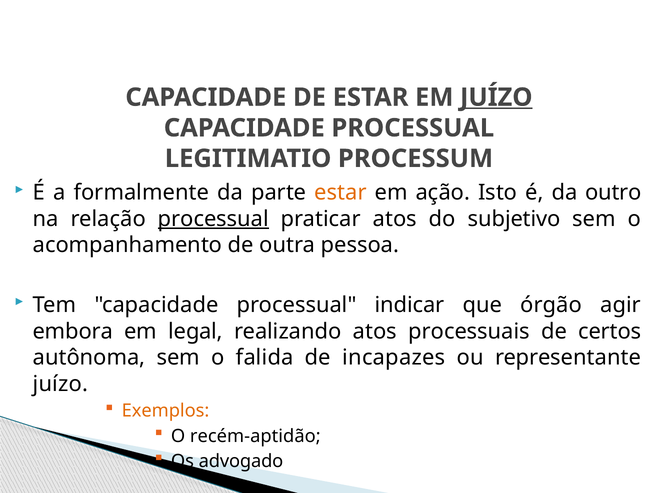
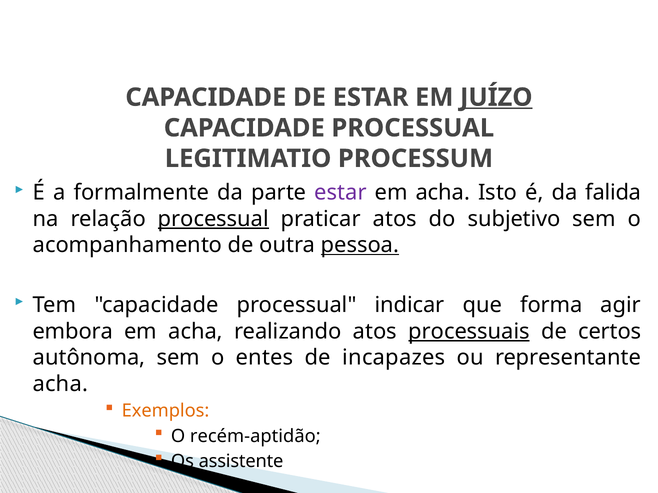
estar at (340, 193) colour: orange -> purple
ação at (443, 193): ação -> acha
outro: outro -> falida
pessoa underline: none -> present
órgão: órgão -> forma
legal at (196, 332): legal -> acha
processuais underline: none -> present
falida: falida -> entes
juízo at (60, 384): juízo -> acha
advogado: advogado -> assistente
